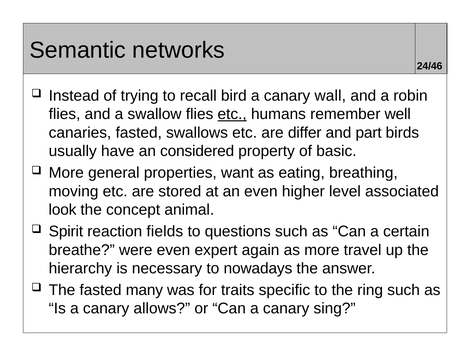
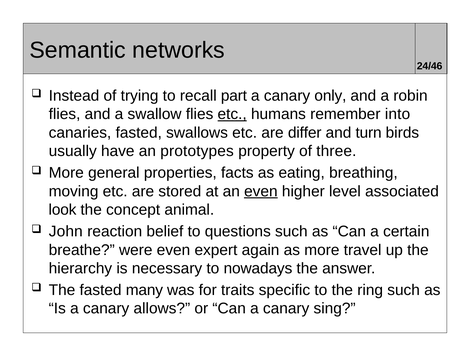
bird: bird -> part
wall: wall -> only
well: well -> into
part: part -> turn
considered: considered -> prototypes
basic: basic -> three
want: want -> facts
even at (261, 191) underline: none -> present
Spirit: Spirit -> John
fields: fields -> belief
